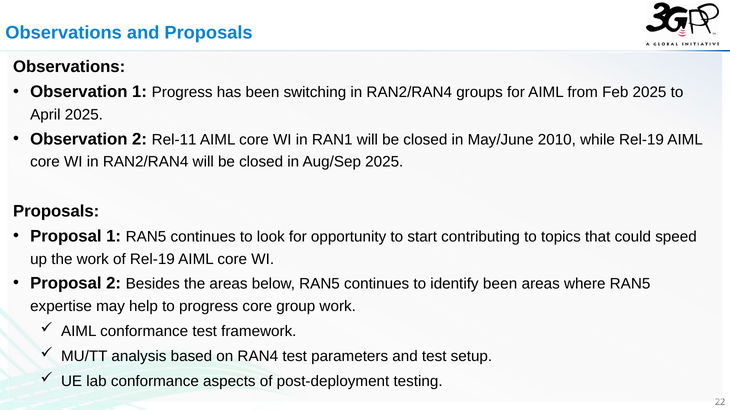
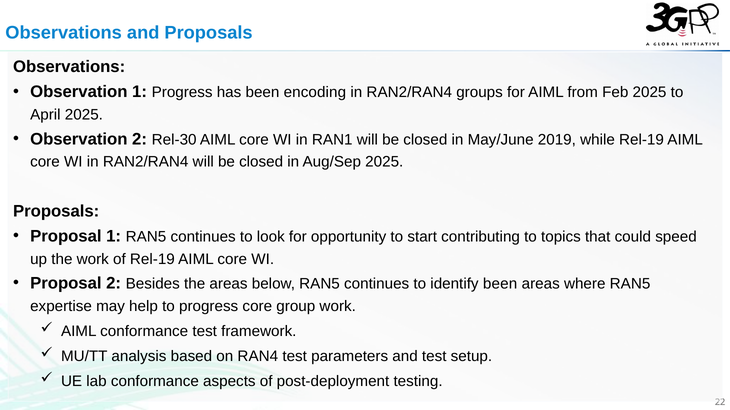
switching: switching -> encoding
Rel-11: Rel-11 -> Rel-30
2010: 2010 -> 2019
